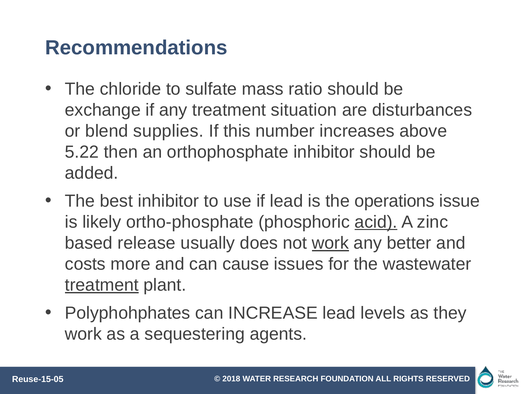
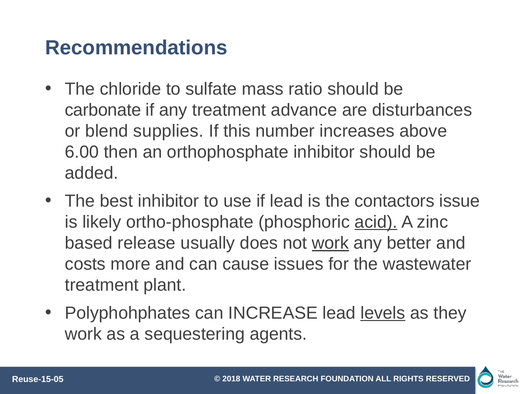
exchange: exchange -> carbonate
situation: situation -> advance
5.22: 5.22 -> 6.00
operations: operations -> contactors
treatment at (102, 285) underline: present -> none
levels underline: none -> present
